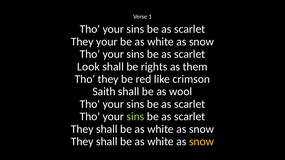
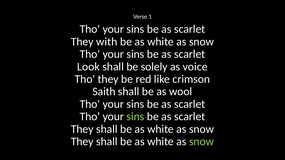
They your: your -> with
rights: rights -> solely
them: them -> voice
snow at (202, 142) colour: yellow -> light green
